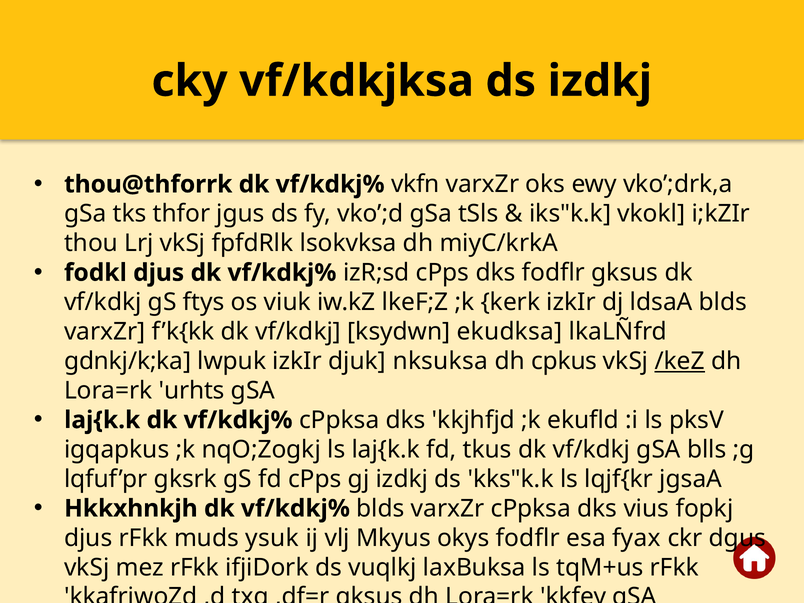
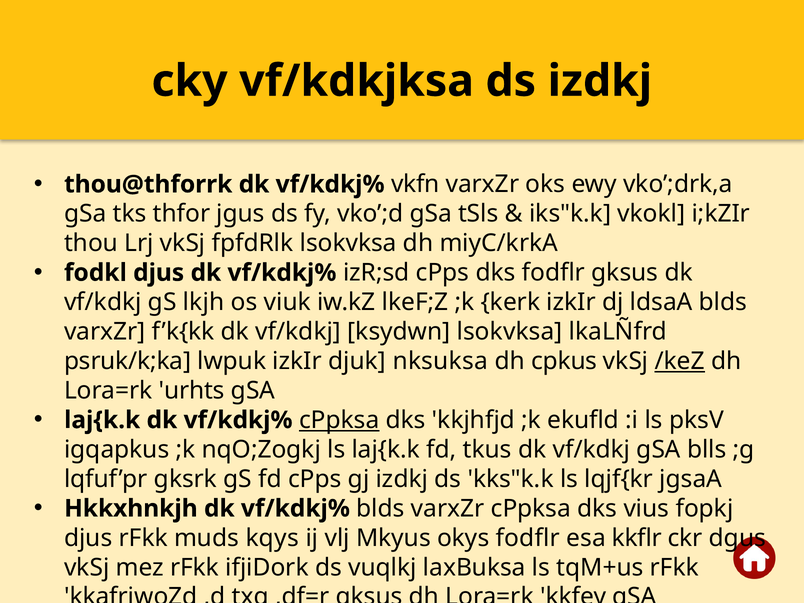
ftys: ftys -> lkjh
ksydwn ekudksa: ekudksa -> lsokvksa
gdnkj/k;ka: gdnkj/k;ka -> psruk/k;ka
cPpksa at (339, 420) underline: none -> present
ysuk: ysuk -> kqys
fyax: fyax -> kkflr
